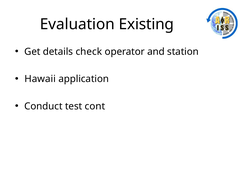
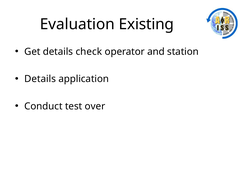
Hawaii at (40, 79): Hawaii -> Details
cont: cont -> over
